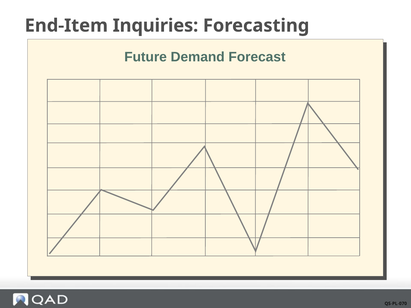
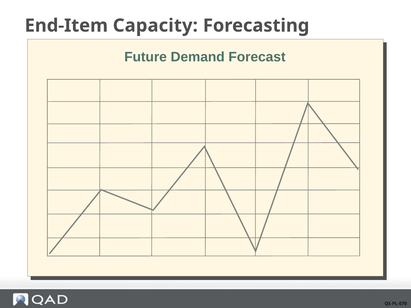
Inquiries: Inquiries -> Capacity
